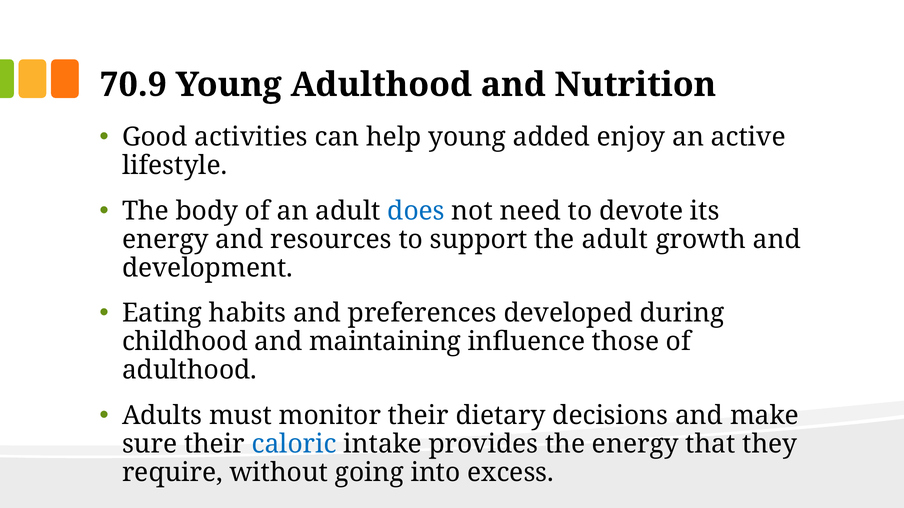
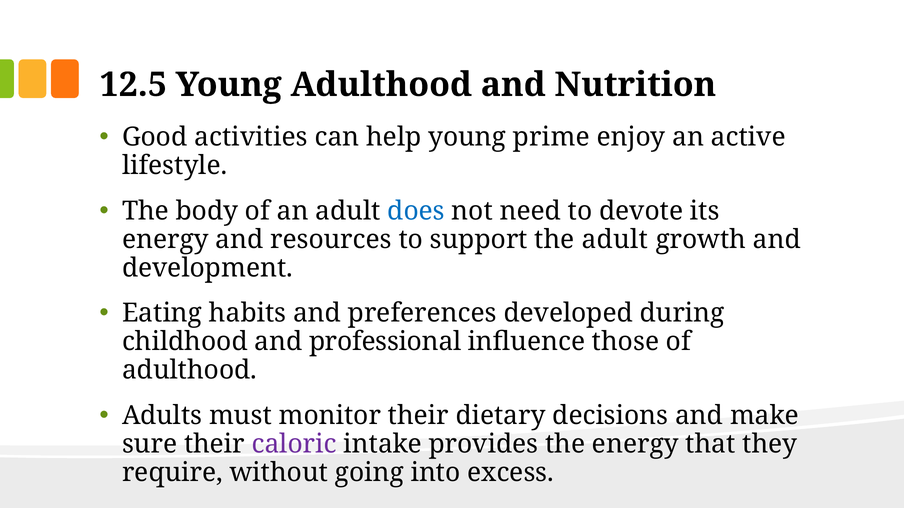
70.9: 70.9 -> 12.5
added: added -> prime
maintaining: maintaining -> professional
caloric colour: blue -> purple
